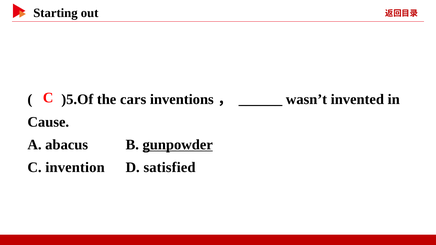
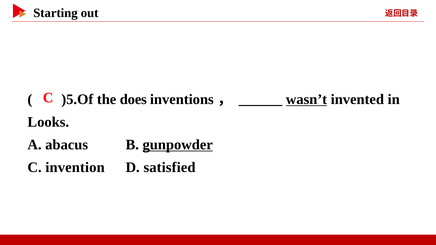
cars: cars -> does
wasn’t underline: none -> present
Cause: Cause -> Looks
